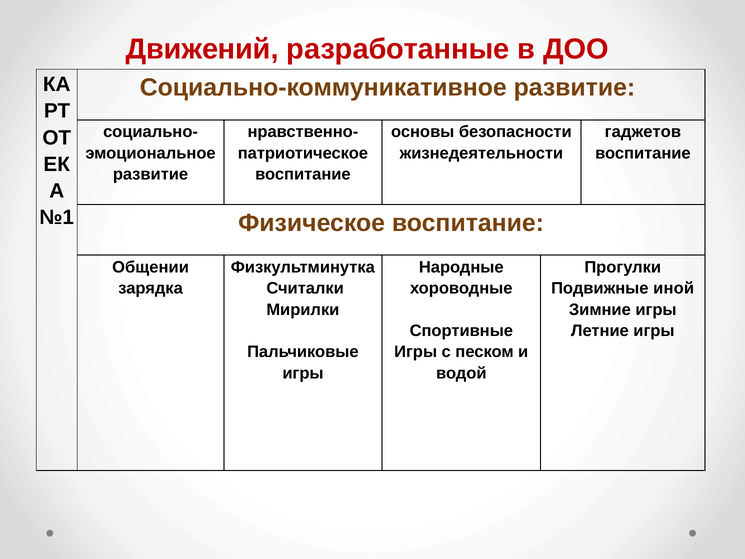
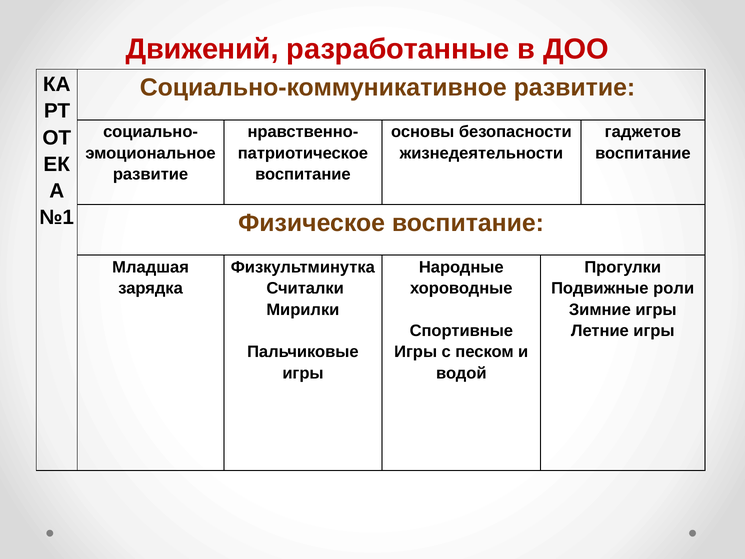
Общении: Общении -> Младшая
иной: иной -> роли
